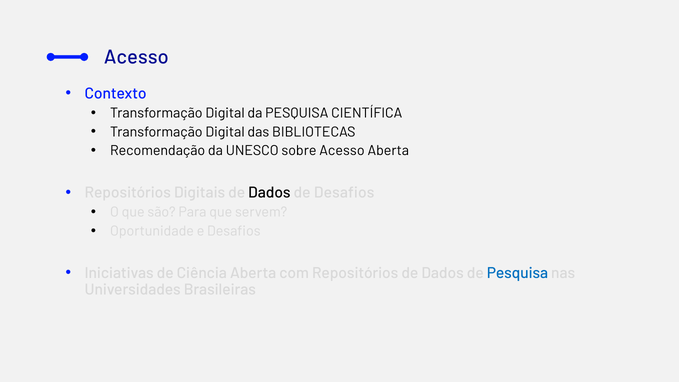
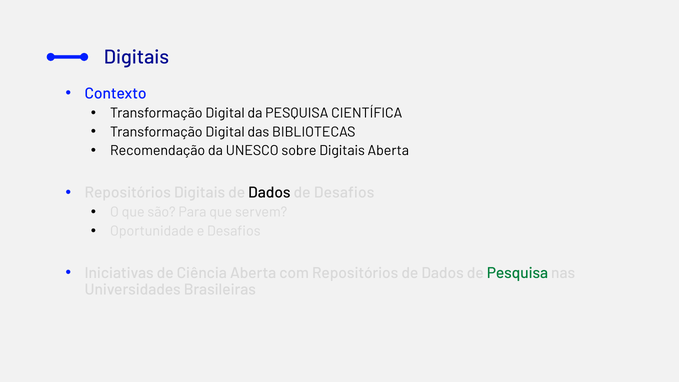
Acesso at (136, 57): Acesso -> Digitais
sobre Acesso: Acesso -> Digitais
Pesquisa at (517, 273) colour: blue -> green
